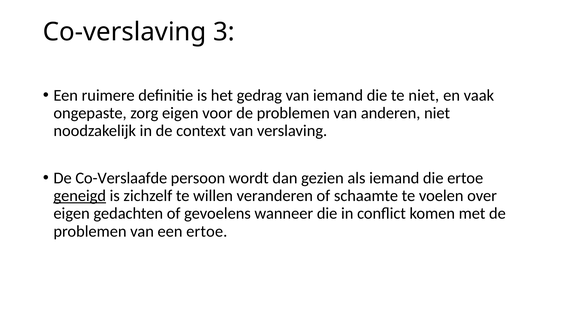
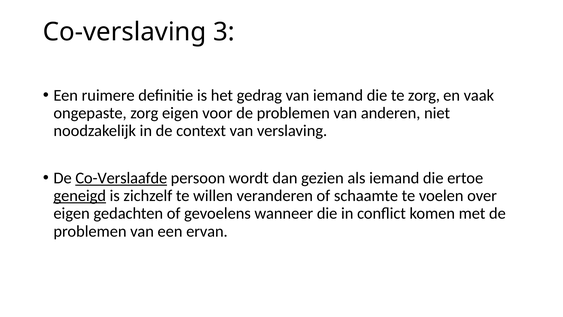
te niet: niet -> zorg
Co-Verslaafde underline: none -> present
een ertoe: ertoe -> ervan
